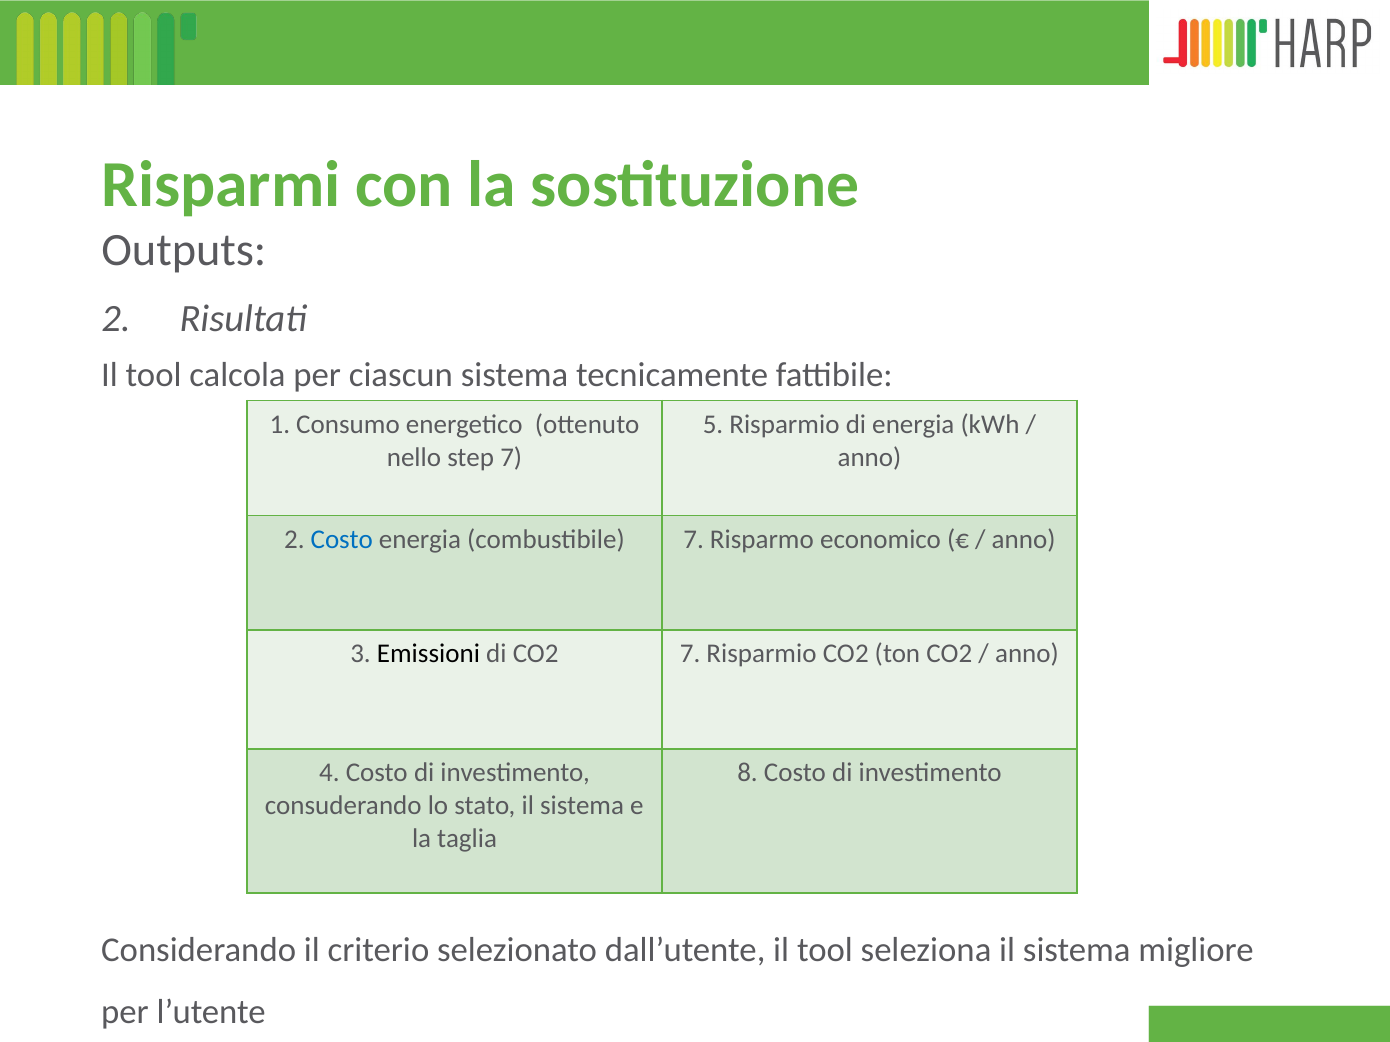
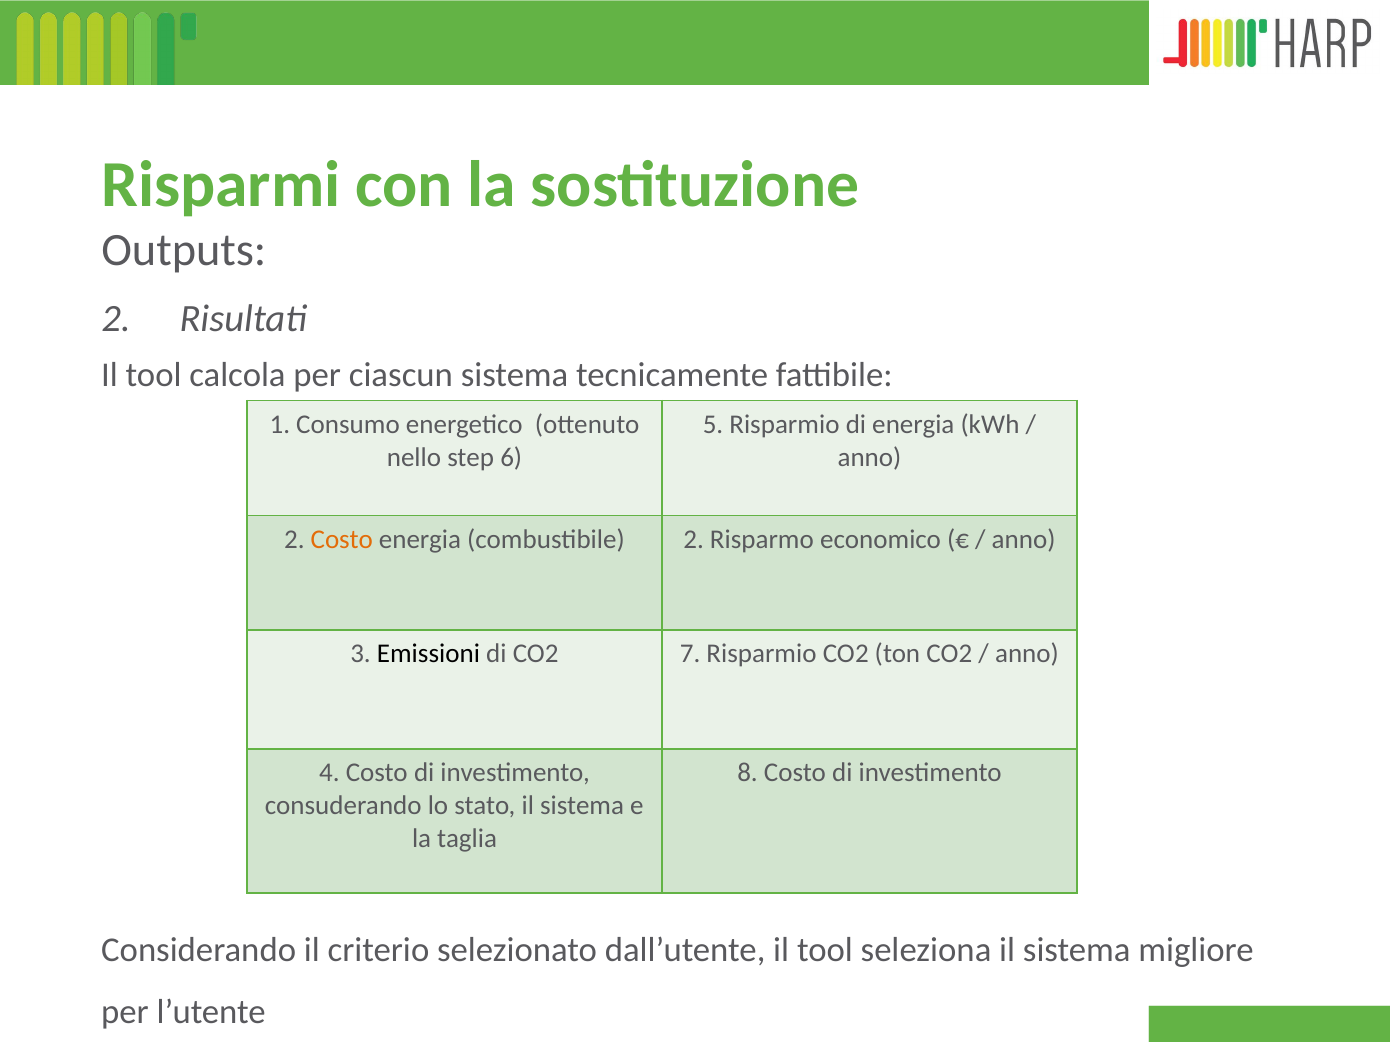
step 7: 7 -> 6
Costo at (342, 539) colour: blue -> orange
combustibile 7: 7 -> 2
